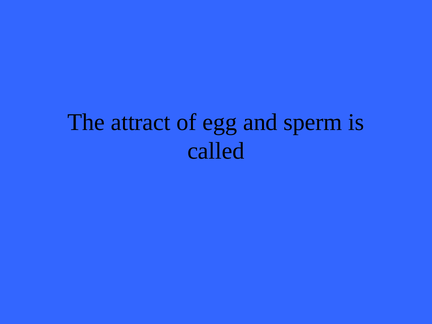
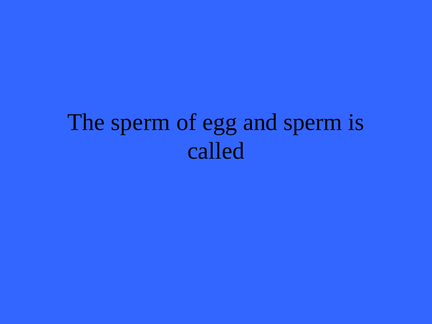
The attract: attract -> sperm
